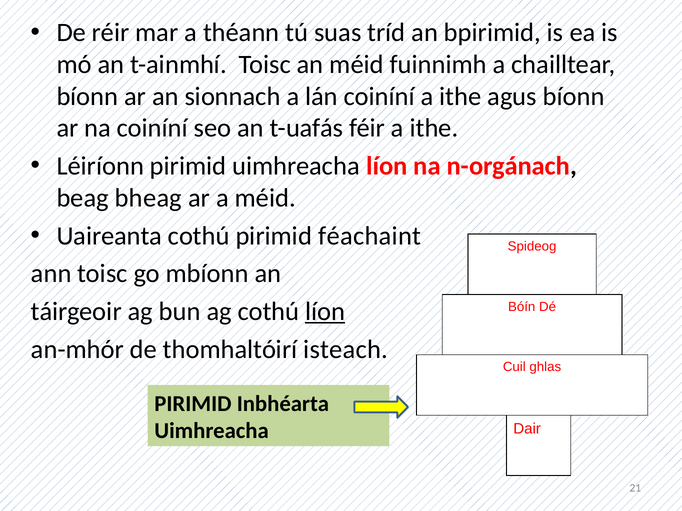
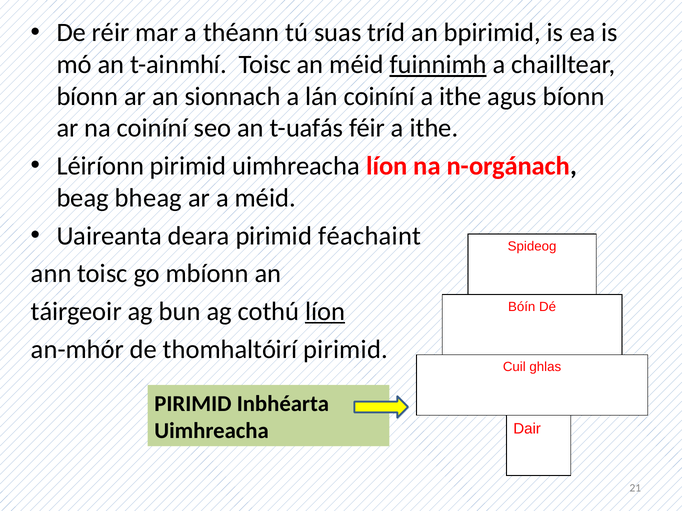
fuinnimh underline: none -> present
Uaireanta cothú: cothú -> deara
thomhaltóirí isteach: isteach -> pirimid
